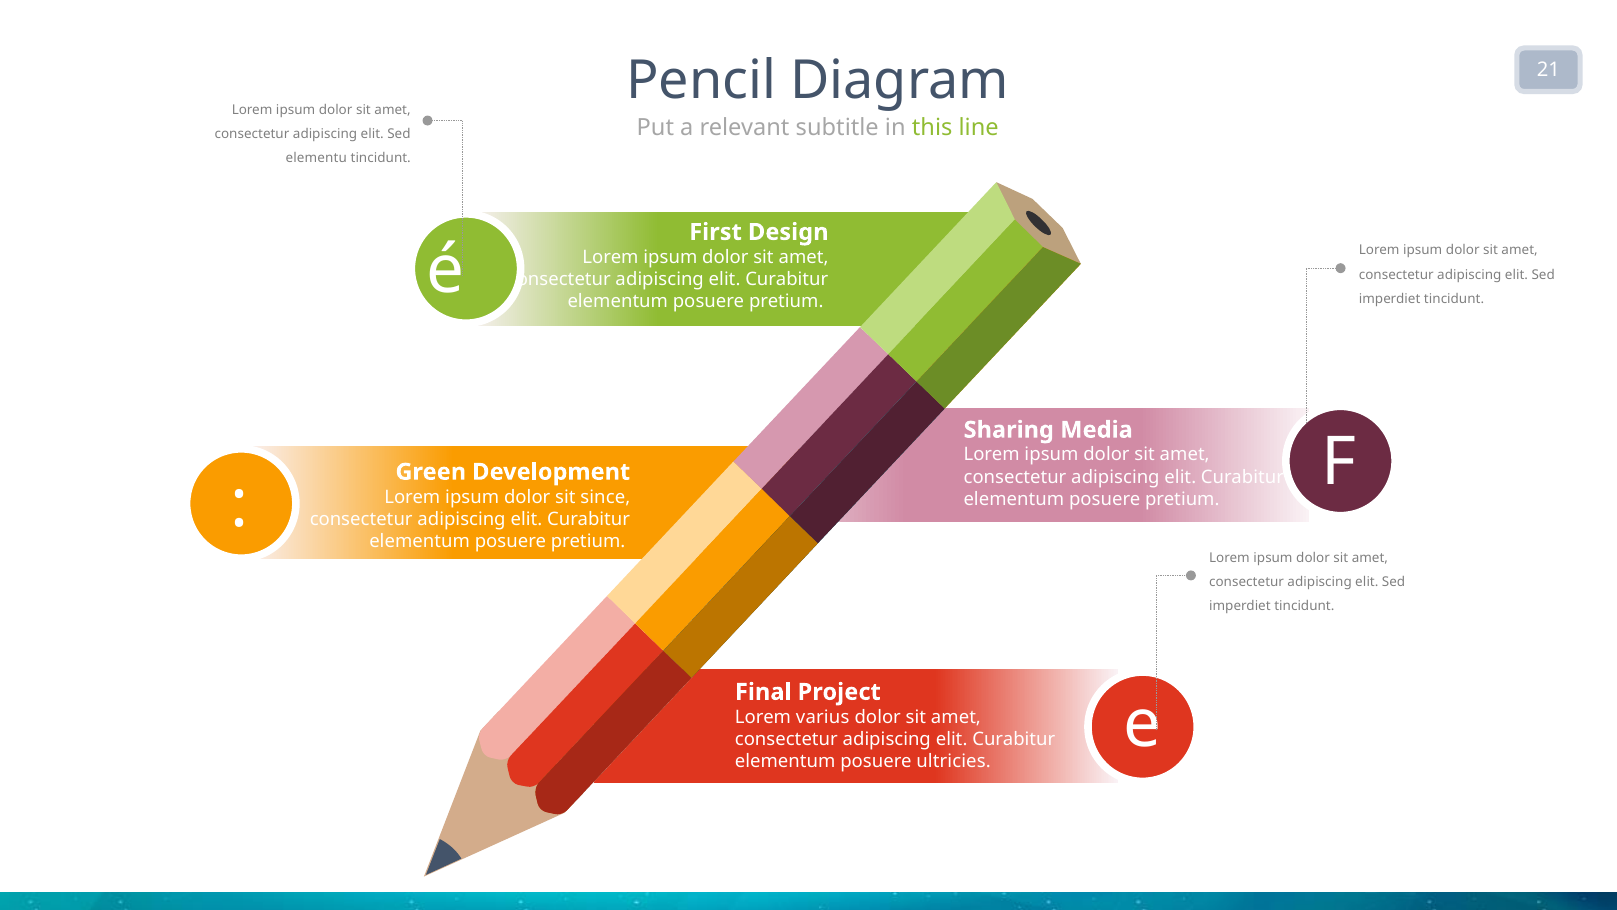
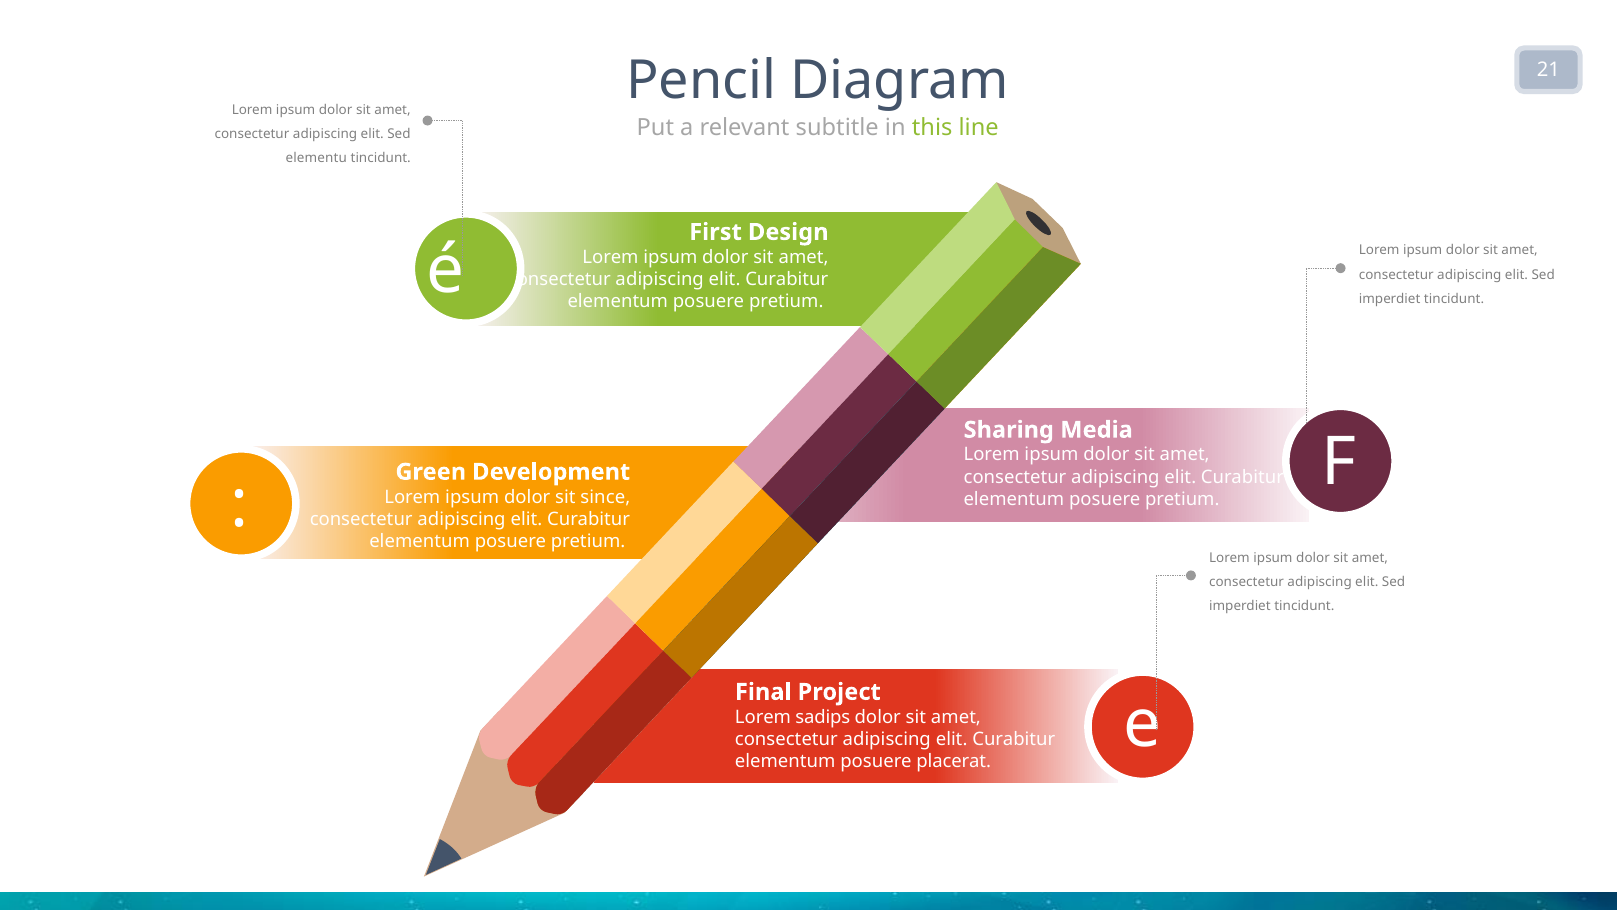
varius: varius -> sadips
ultricies: ultricies -> placerat
